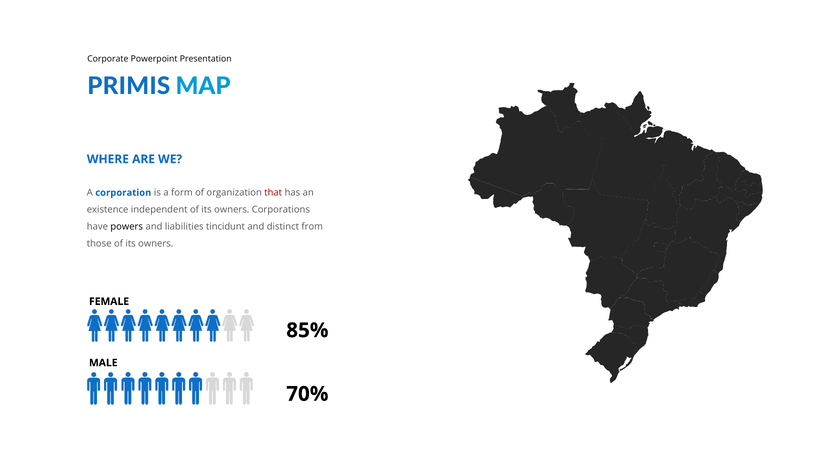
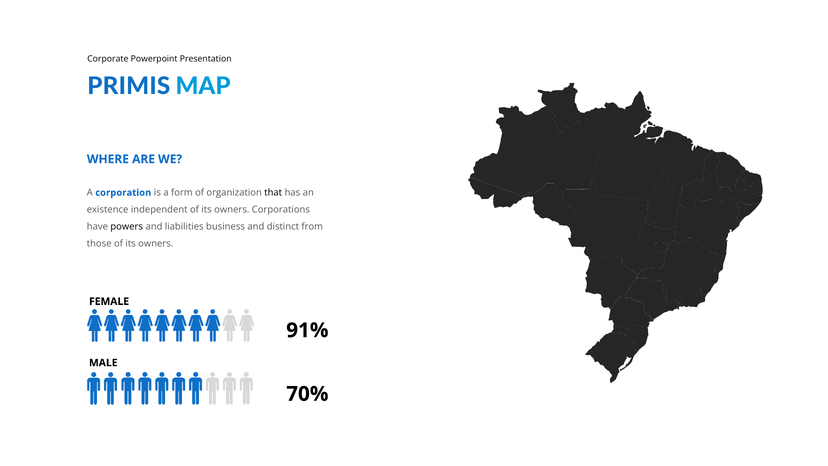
that colour: red -> black
tincidunt: tincidunt -> business
85%: 85% -> 91%
